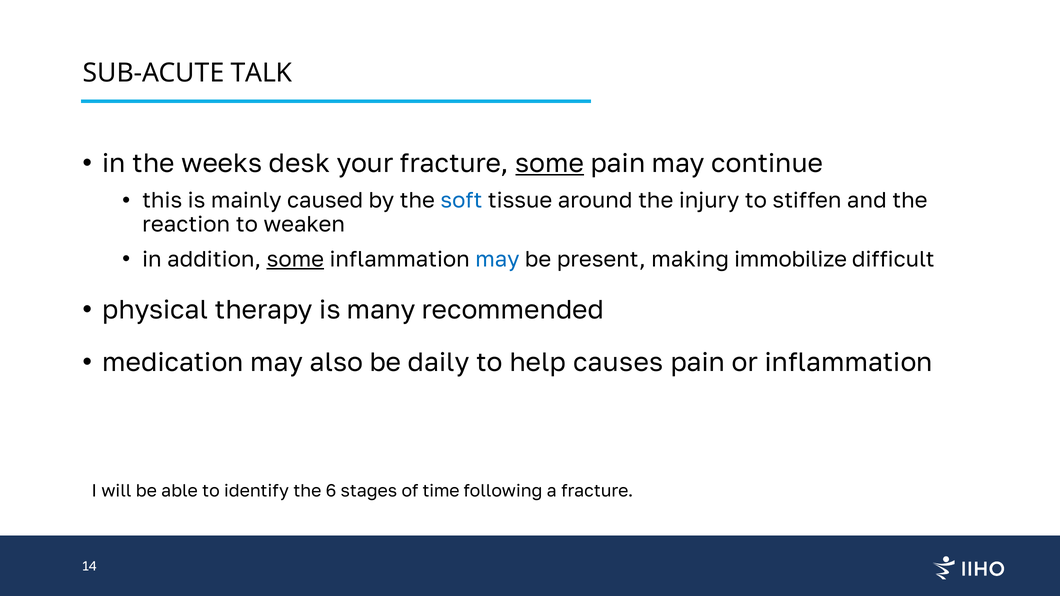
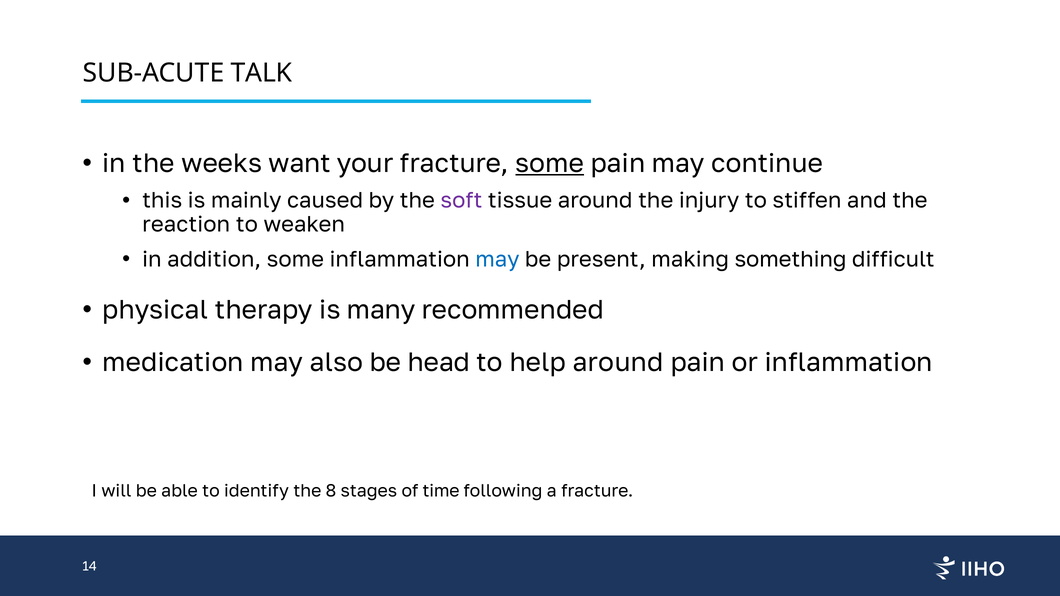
desk: desk -> want
soft colour: blue -> purple
some at (295, 259) underline: present -> none
immobilize: immobilize -> something
daily: daily -> head
help causes: causes -> around
6: 6 -> 8
